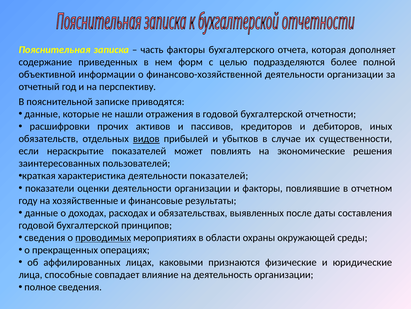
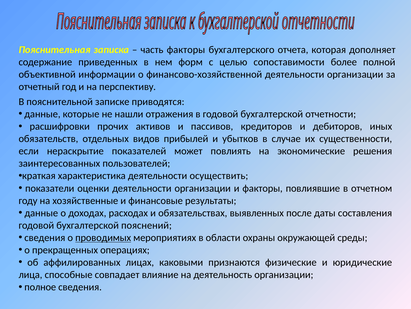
подразделяются: подразделяются -> сопоставимости
видов underline: present -> none
деятельности показателей: показателей -> осуществить
принципов: принципов -> пояснений
